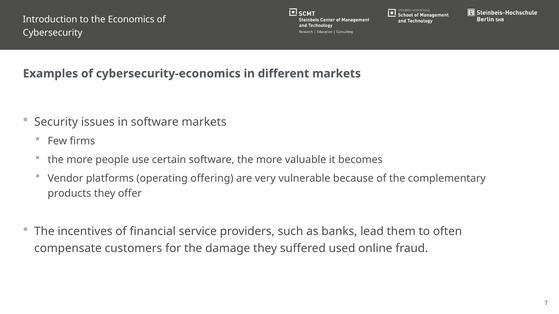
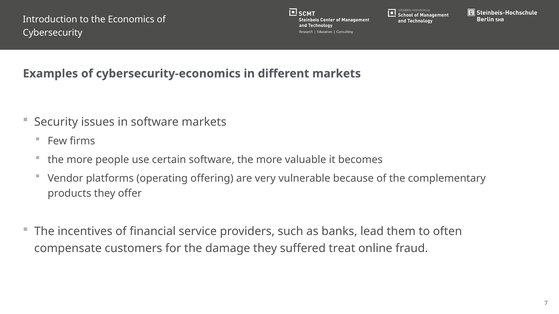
used: used -> treat
